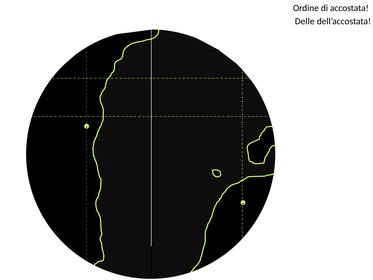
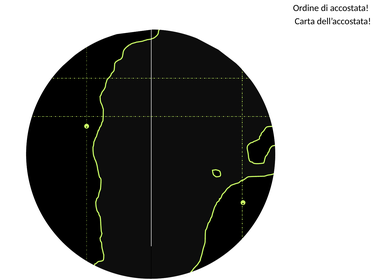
Delle: Delle -> Carta
